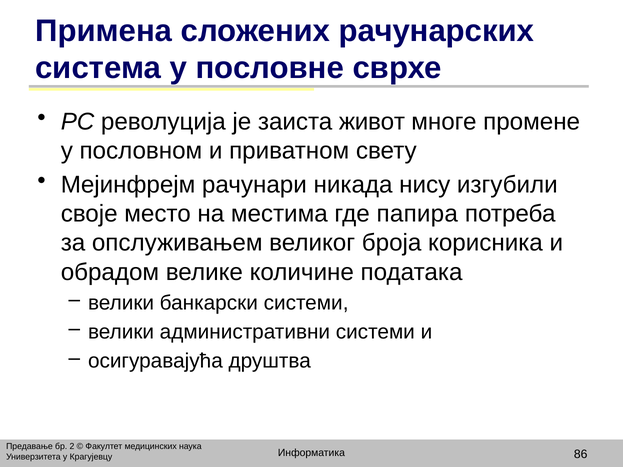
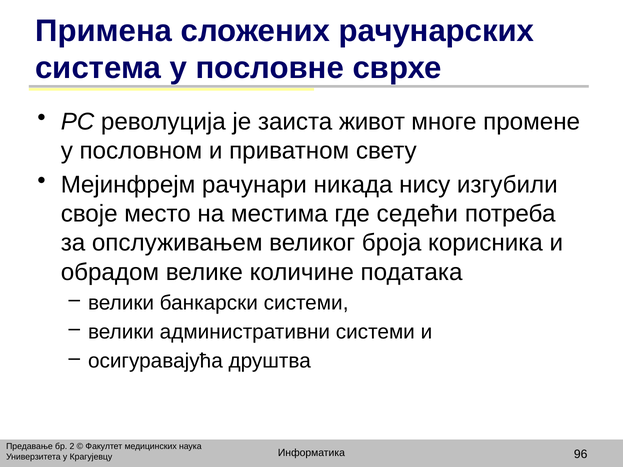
папира: папира -> седећи
86: 86 -> 96
